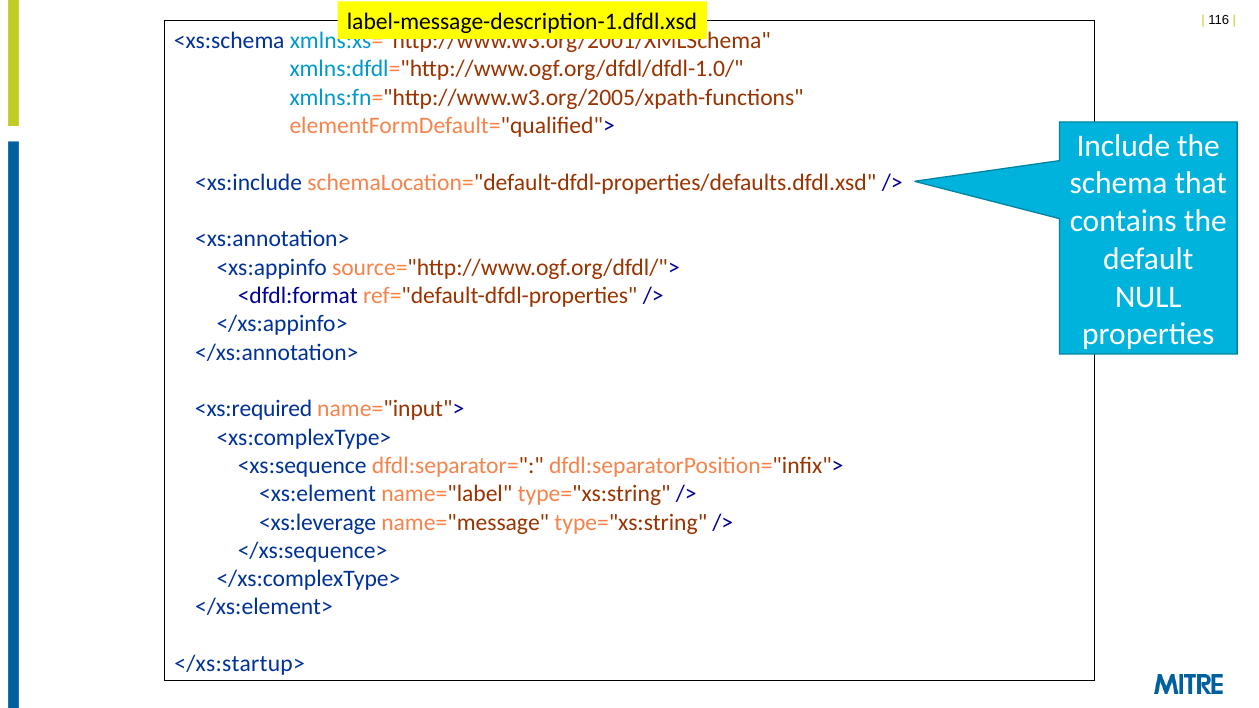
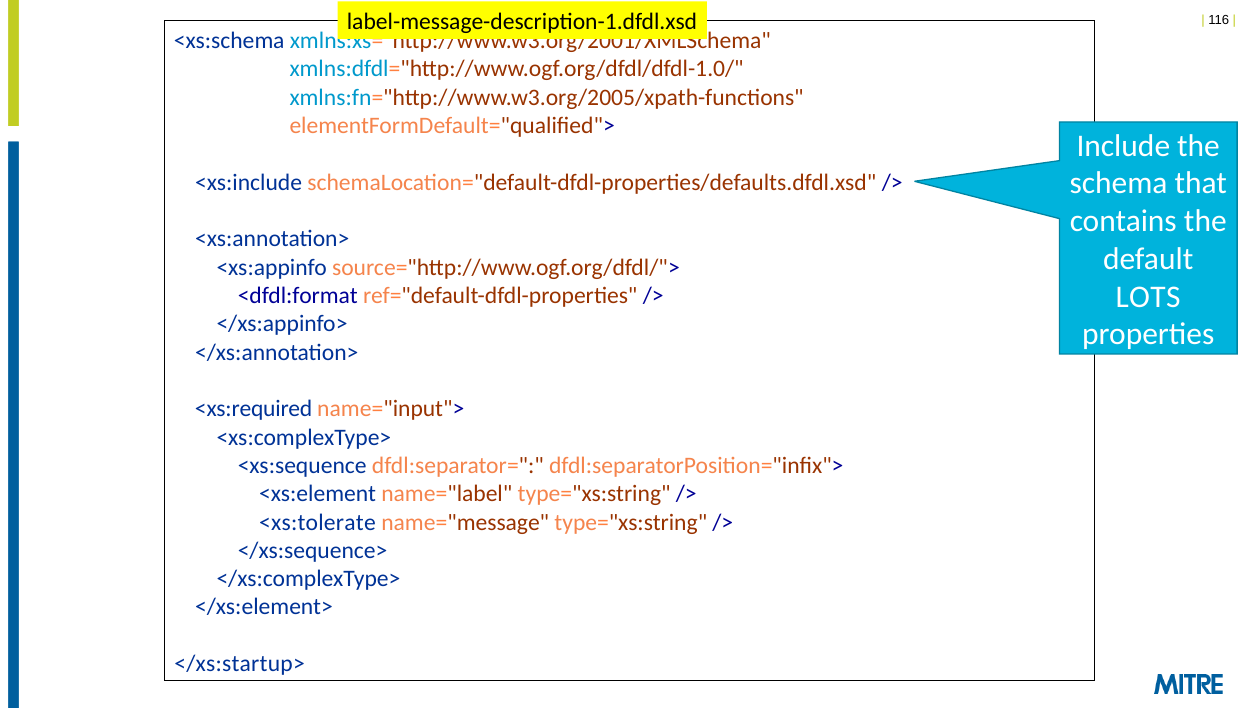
NULL: NULL -> LOTS
<xs:leverage: <xs:leverage -> <xs:tolerate
